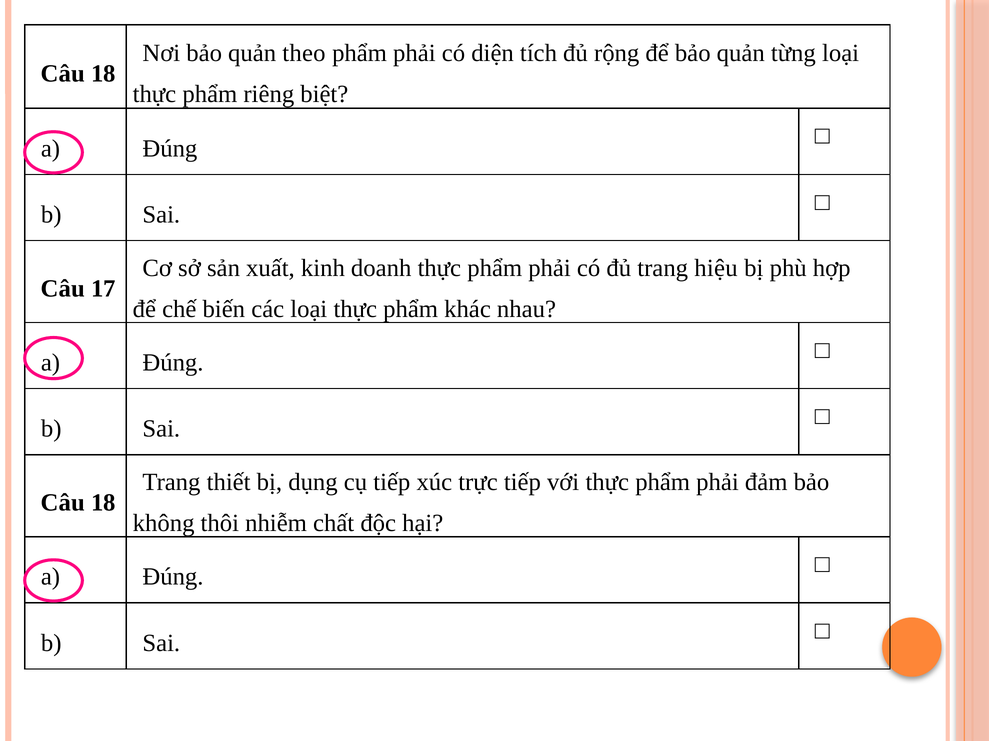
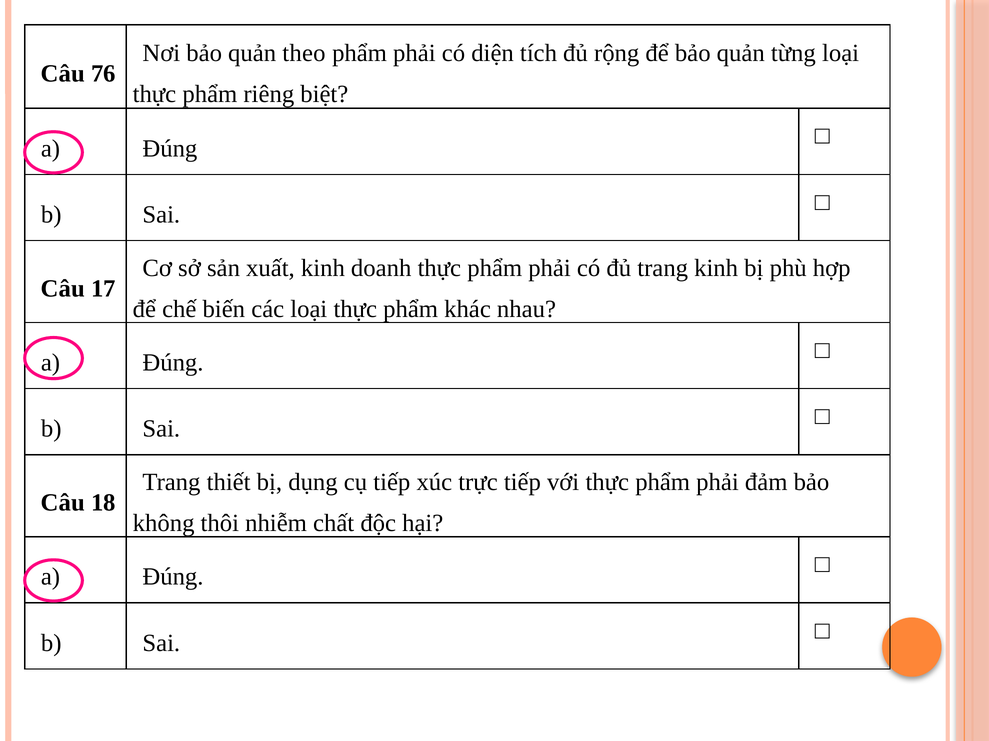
18 at (103, 74): 18 -> 76
trang hiệu: hiệu -> kinh
